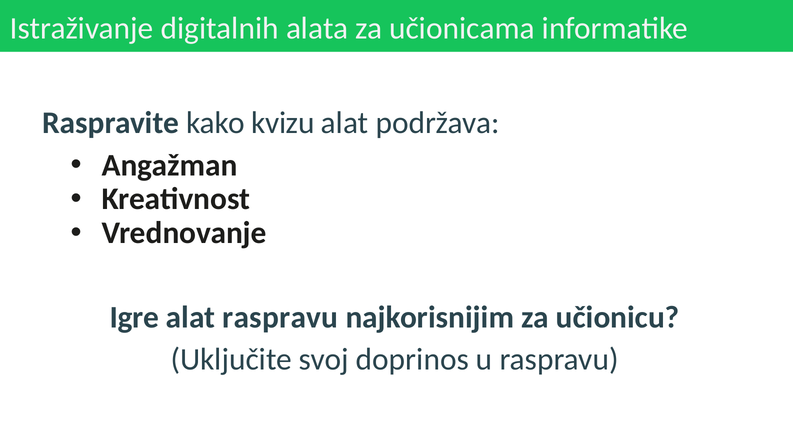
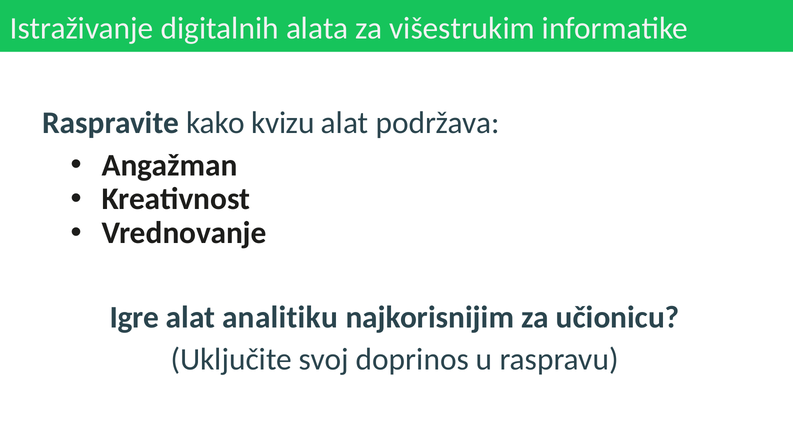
učionicama: učionicama -> višestrukim
alat raspravu: raspravu -> analitiku
